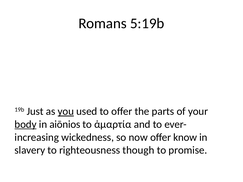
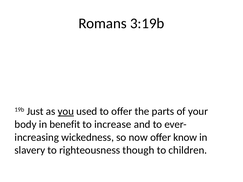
5:19b: 5:19b -> 3:19b
body underline: present -> none
aiōnios: aiōnios -> benefit
ἁμαρτία: ἁμαρτία -> increase
promise: promise -> children
